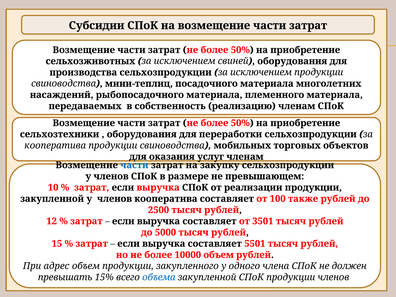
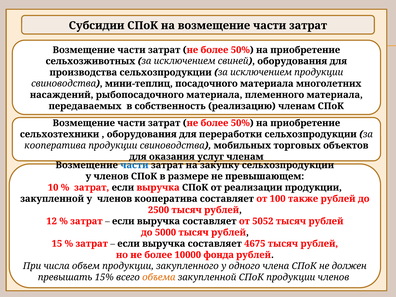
3501: 3501 -> 5052
5501: 5501 -> 4675
10000 объем: объем -> фонда
адрес: адрес -> числа
объема colour: blue -> orange
